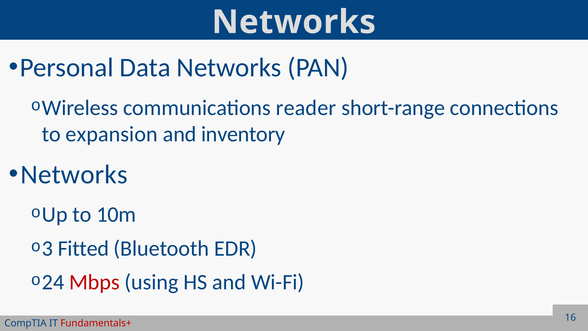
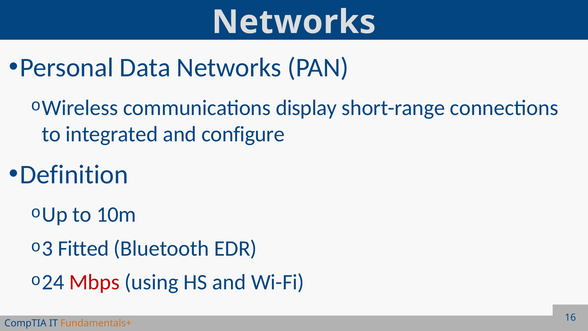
reader: reader -> display
expansion: expansion -> integrated
inventory: inventory -> configure
Networks at (74, 174): Networks -> Definition
Fundamentals+ colour: red -> orange
